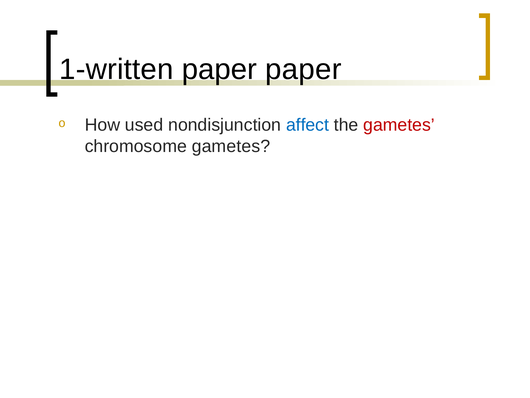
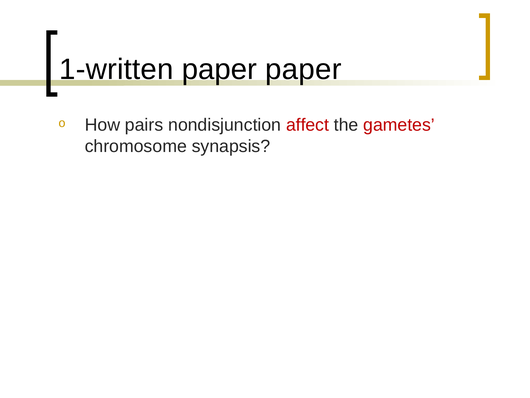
used: used -> pairs
affect colour: blue -> red
chromosome gametes: gametes -> synapsis
